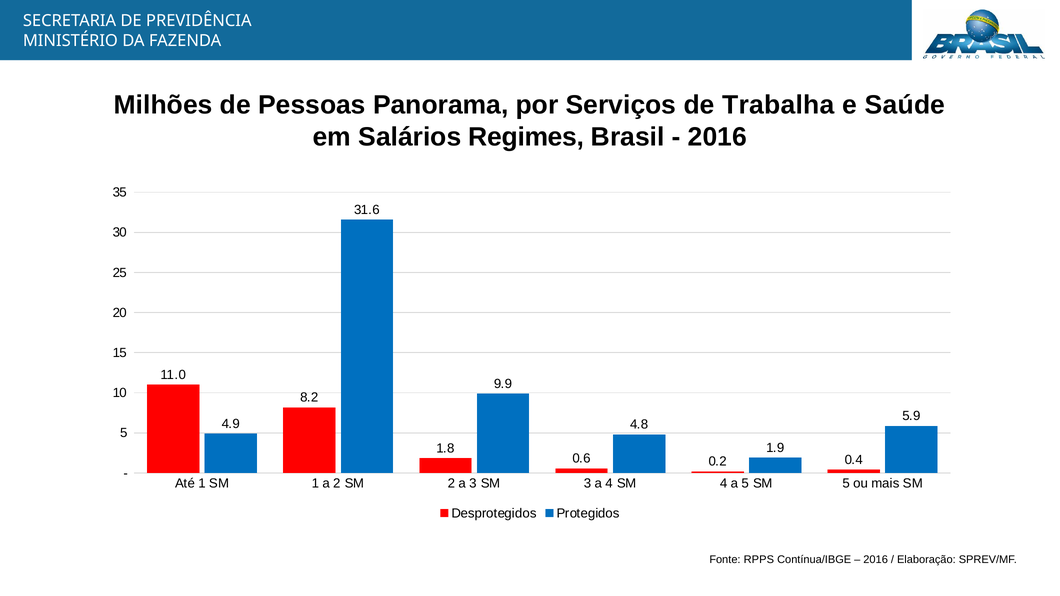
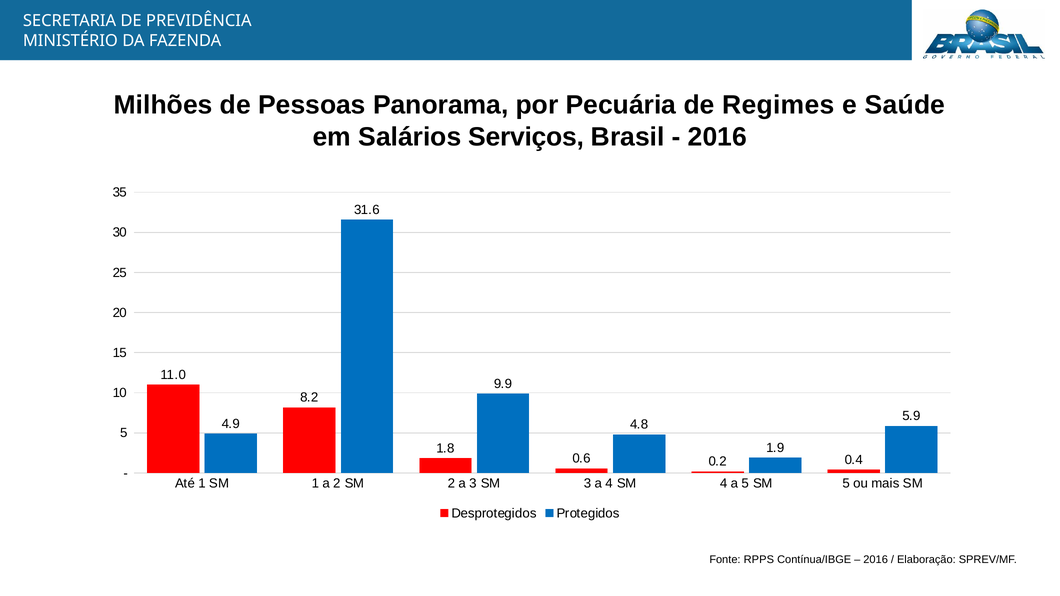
Serviços: Serviços -> Pecuária
Trabalha: Trabalha -> Regimes
Regimes: Regimes -> Serviços
